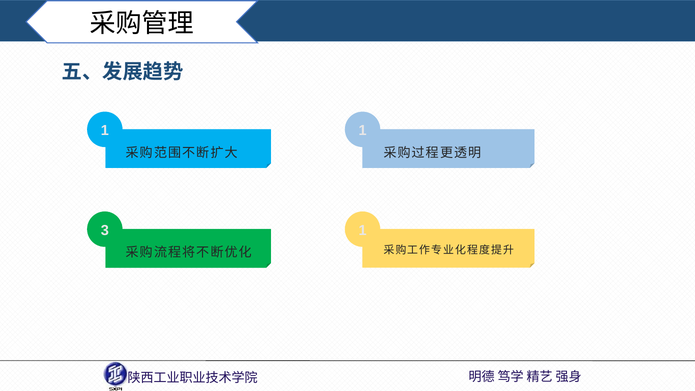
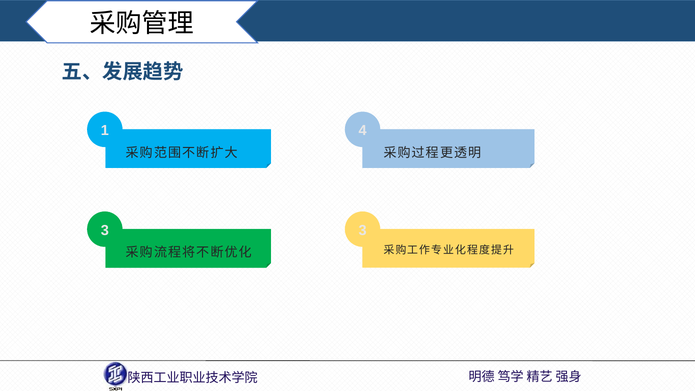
1 1: 1 -> 4
3 1: 1 -> 3
